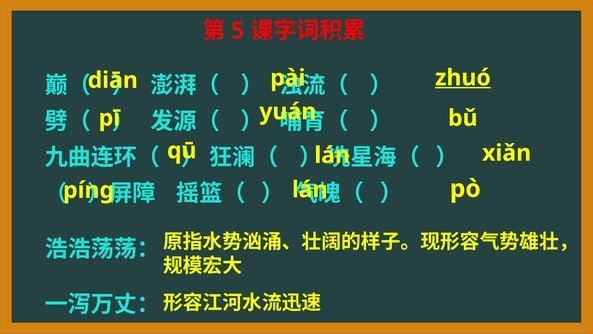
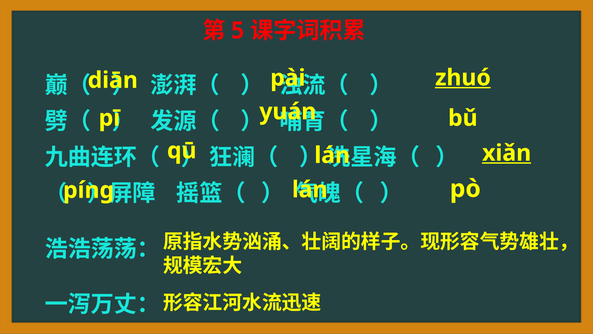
xiǎn underline: none -> present
